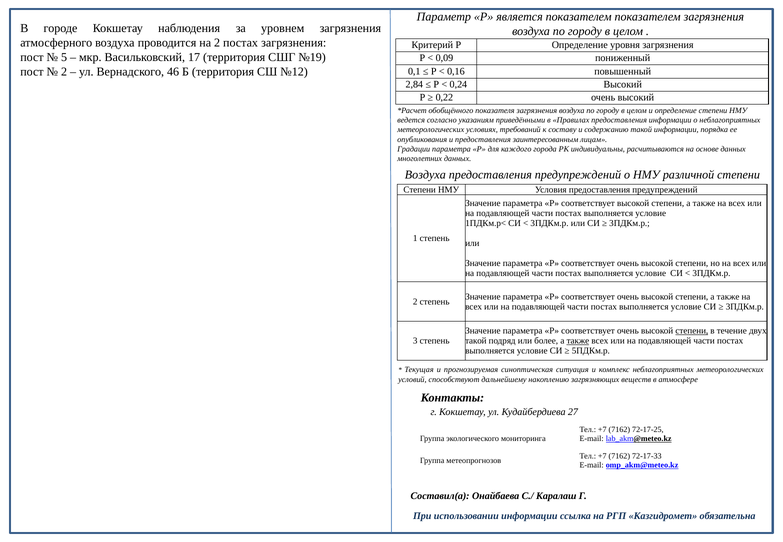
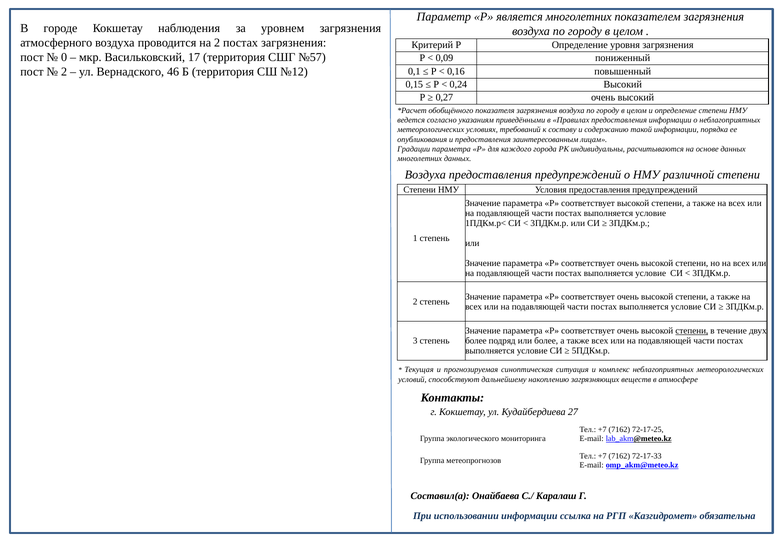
является показателем: показателем -> многолетних
5: 5 -> 0
№19: №19 -> №57
2,84: 2,84 -> 0,15
0,22: 0,22 -> 0,27
такой at (476, 341): такой -> более
также at (578, 341) underline: present -> none
